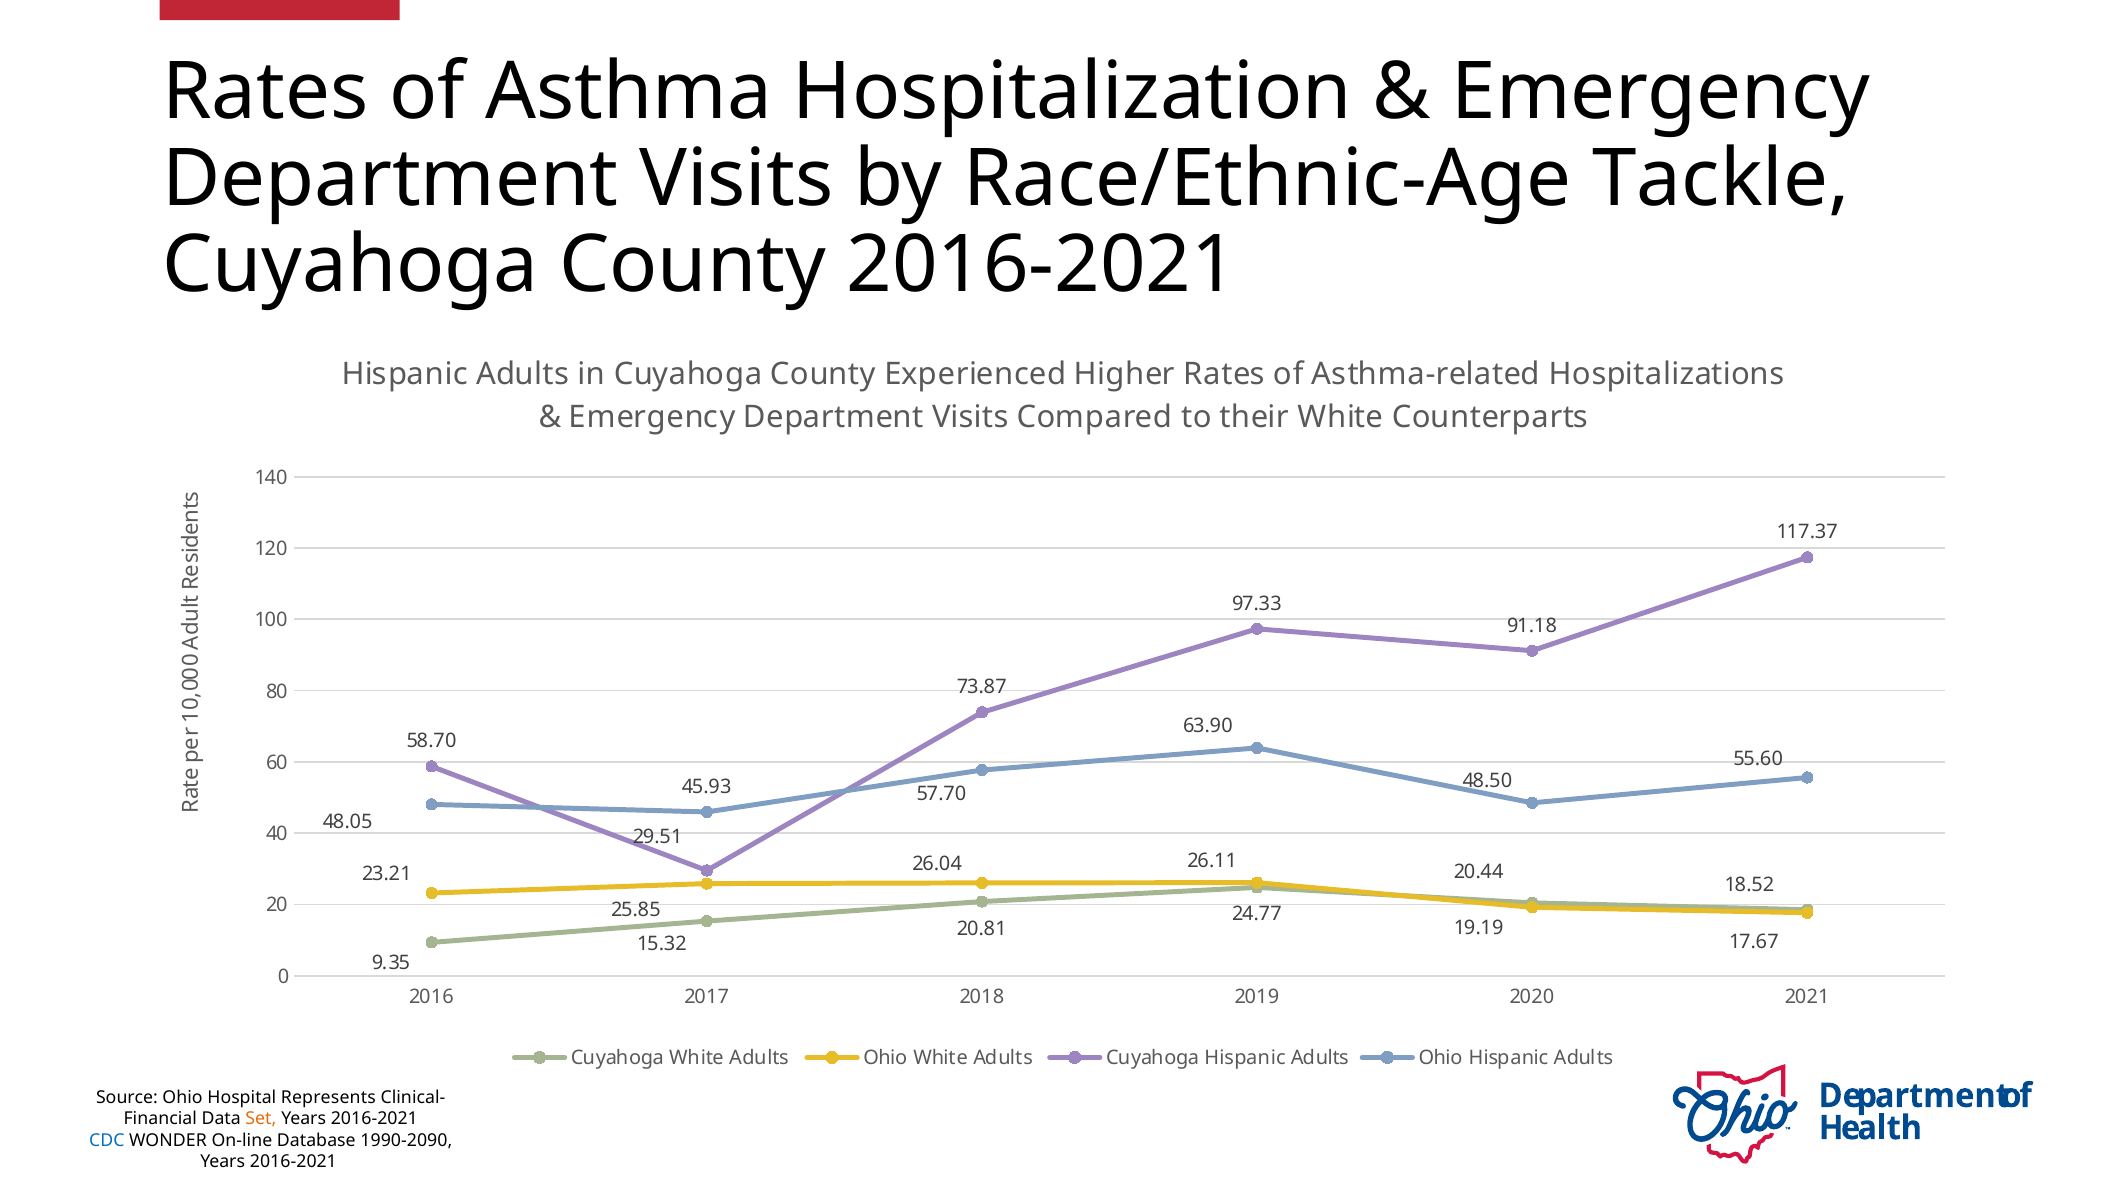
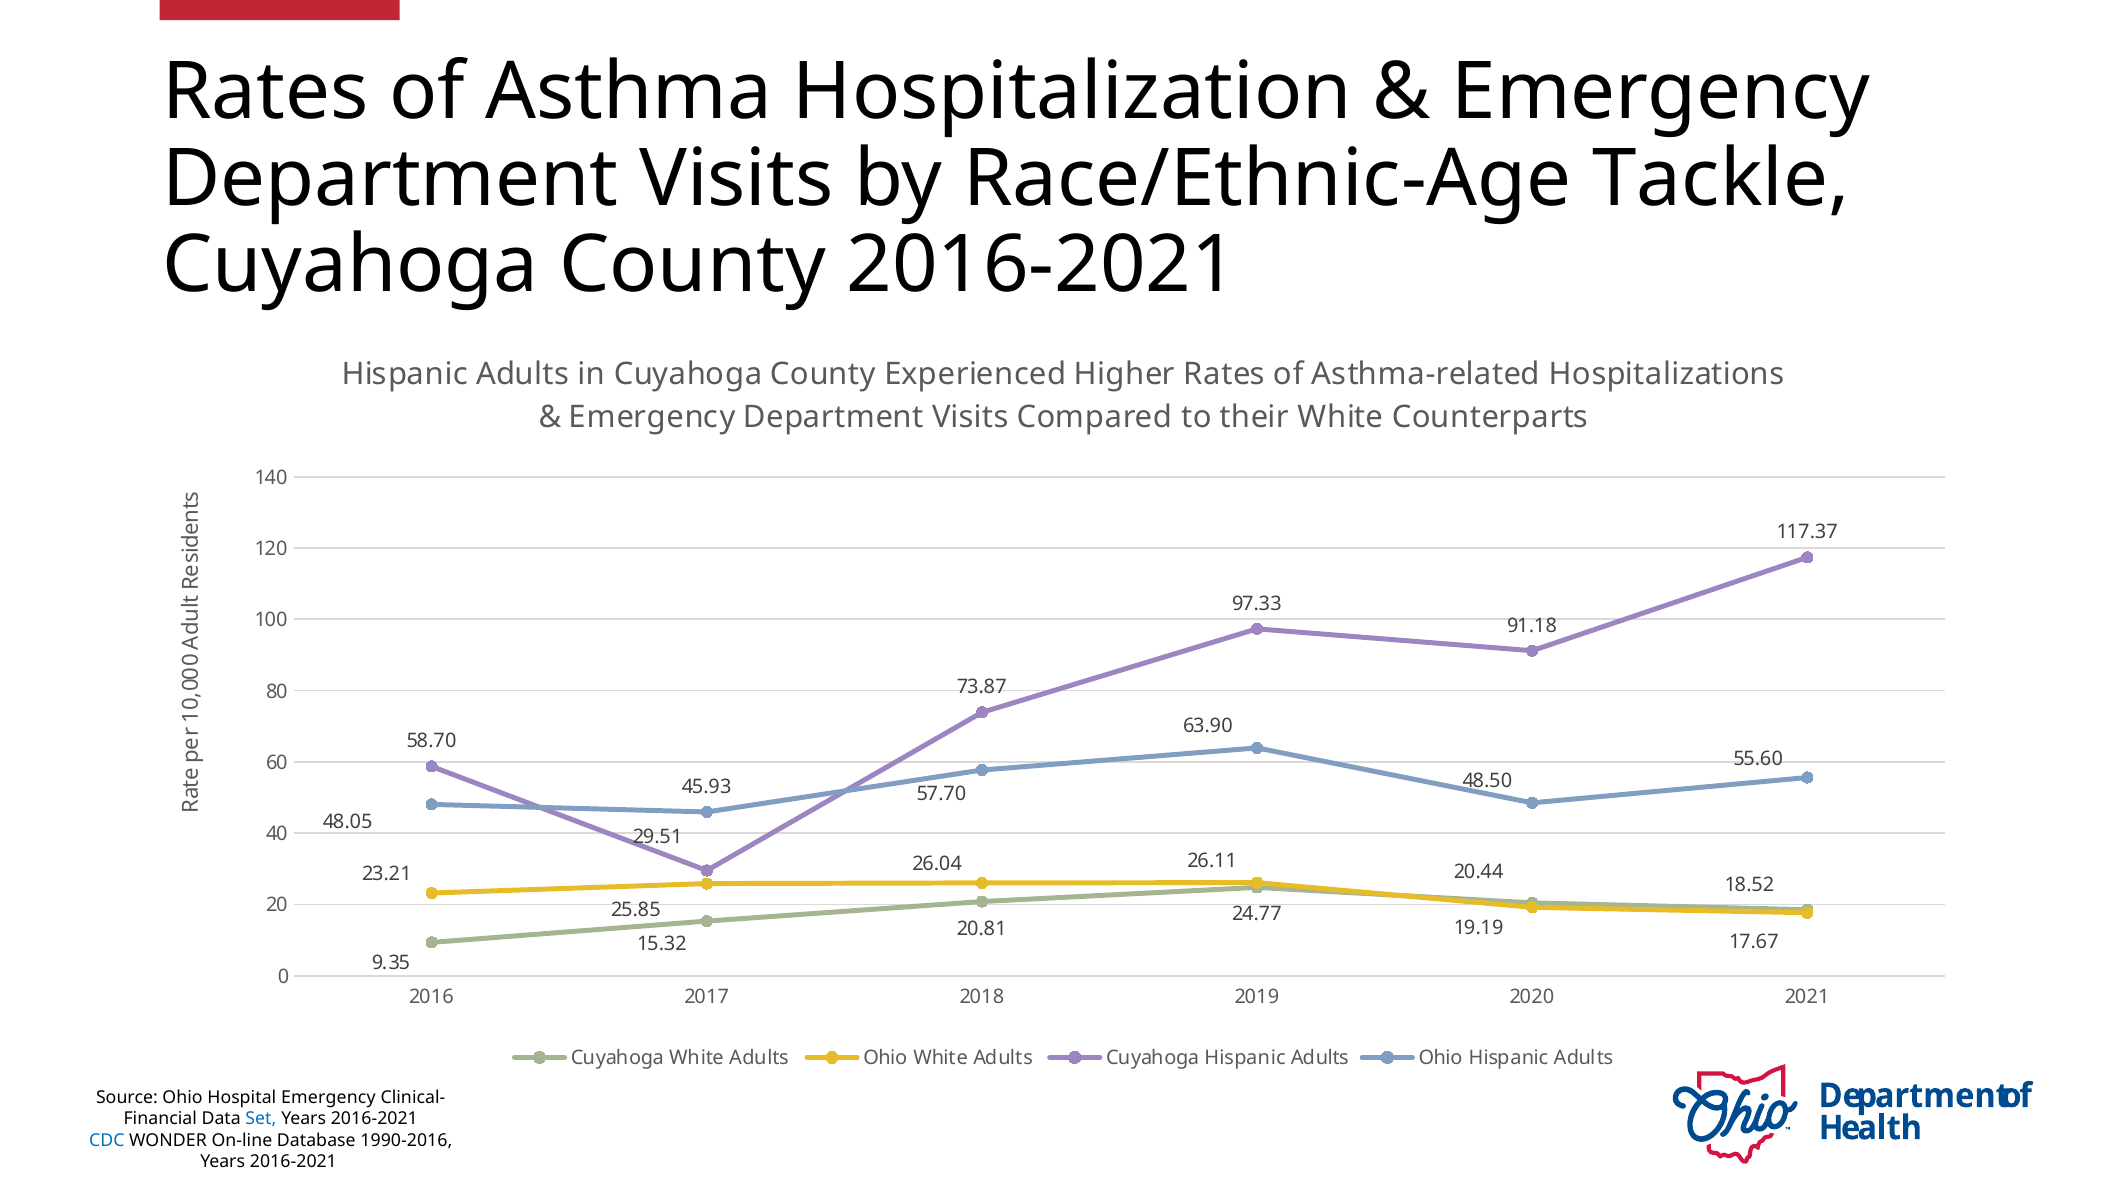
Hospital Represents: Represents -> Emergency
Set colour: orange -> blue
1990-2090: 1990-2090 -> 1990-2016
